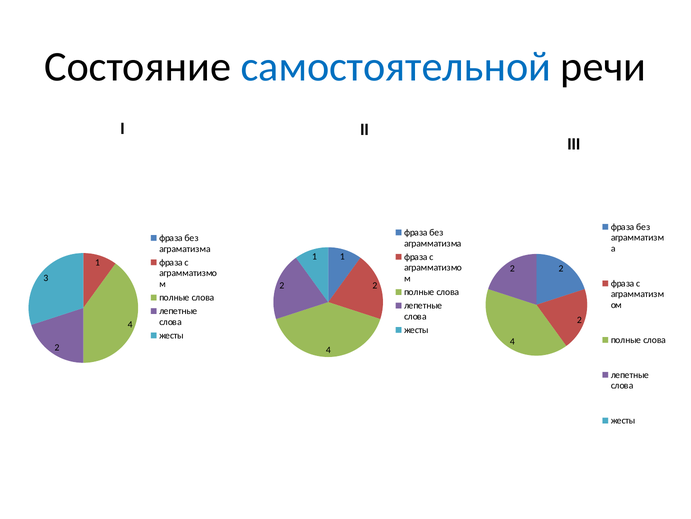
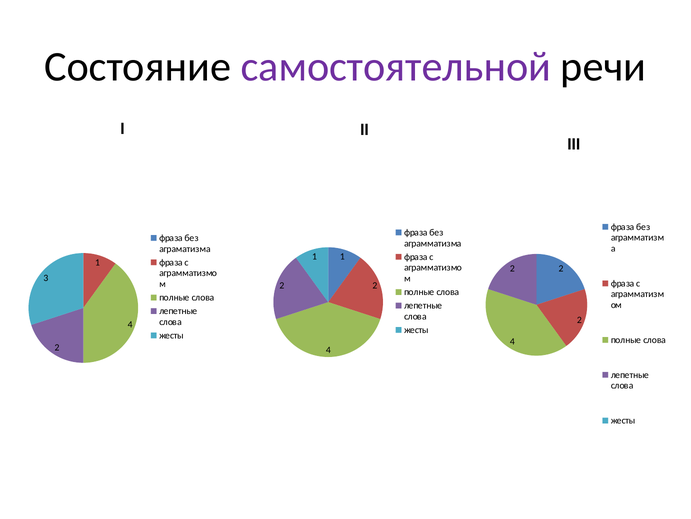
самостоятельной colour: blue -> purple
